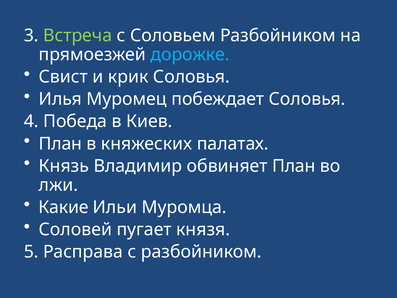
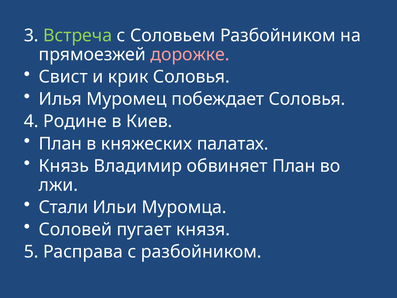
дорожке colour: light blue -> pink
Победа: Победа -> Родине
Какие: Какие -> Стали
